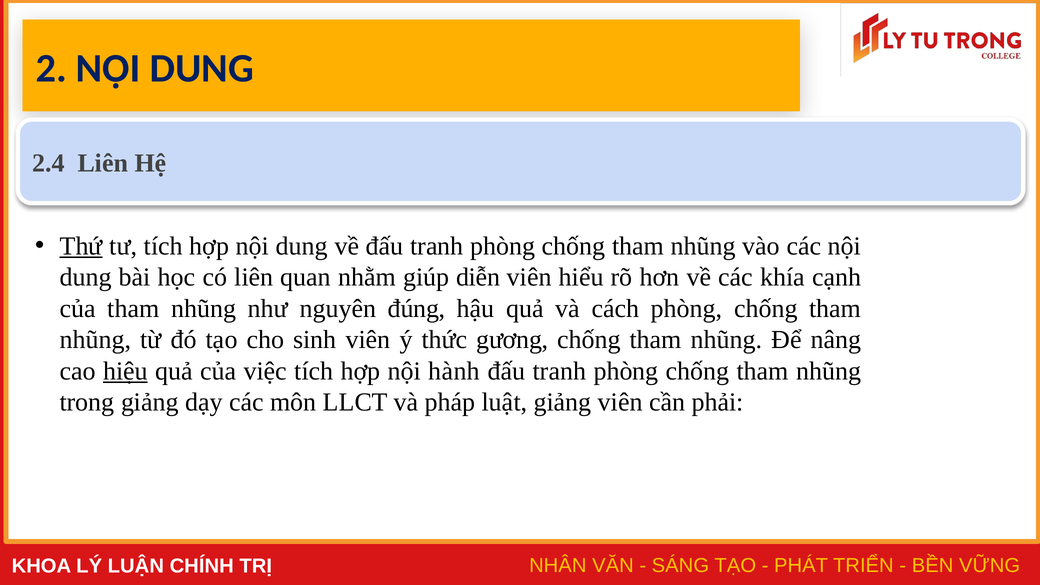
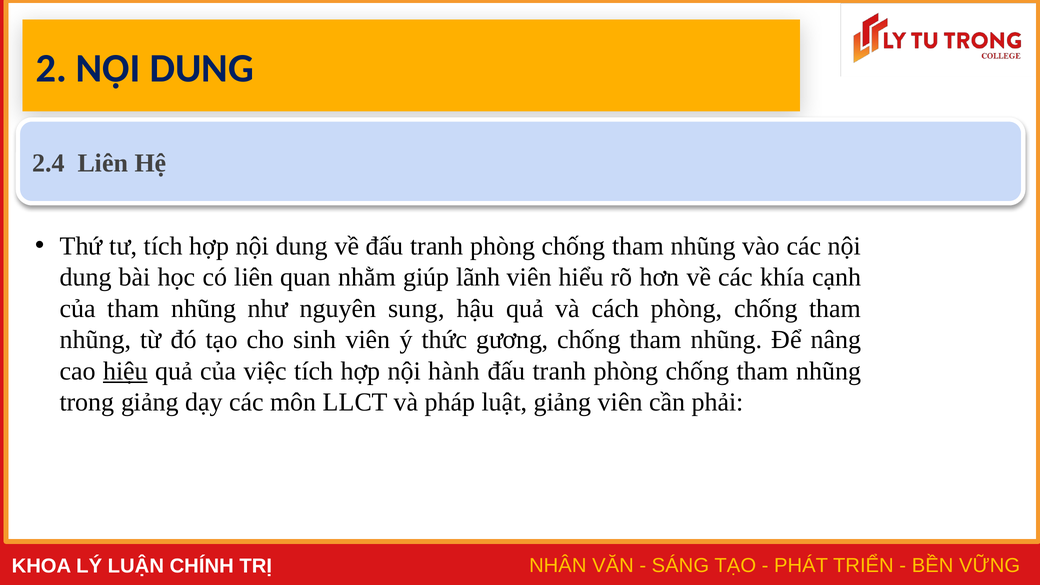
Thứ underline: present -> none
diễn: diễn -> lãnh
đúng: đúng -> sung
